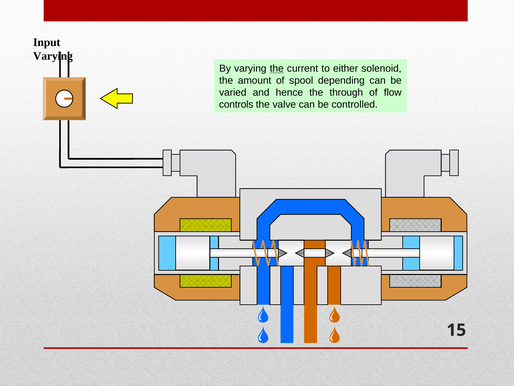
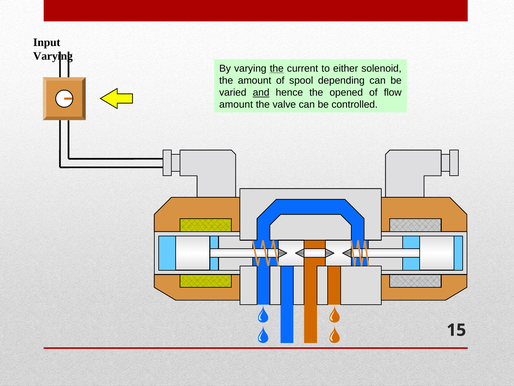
and underline: none -> present
through: through -> opened
controls at (236, 104): controls -> amount
